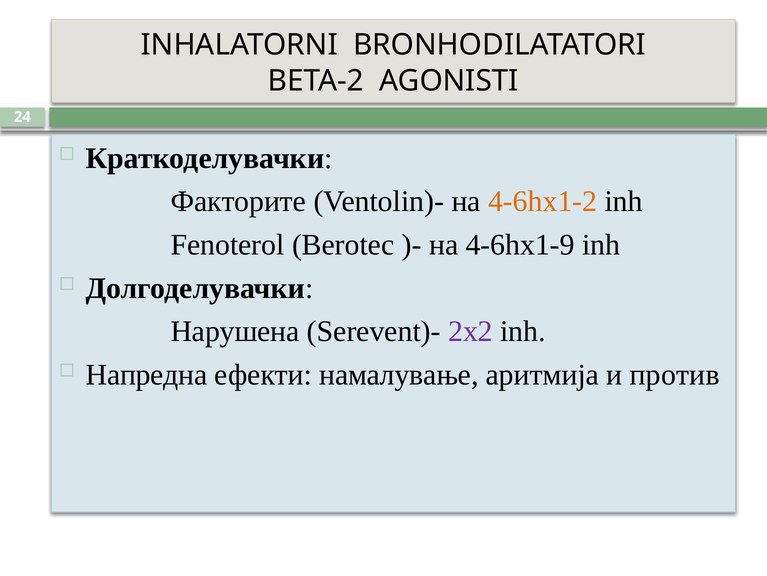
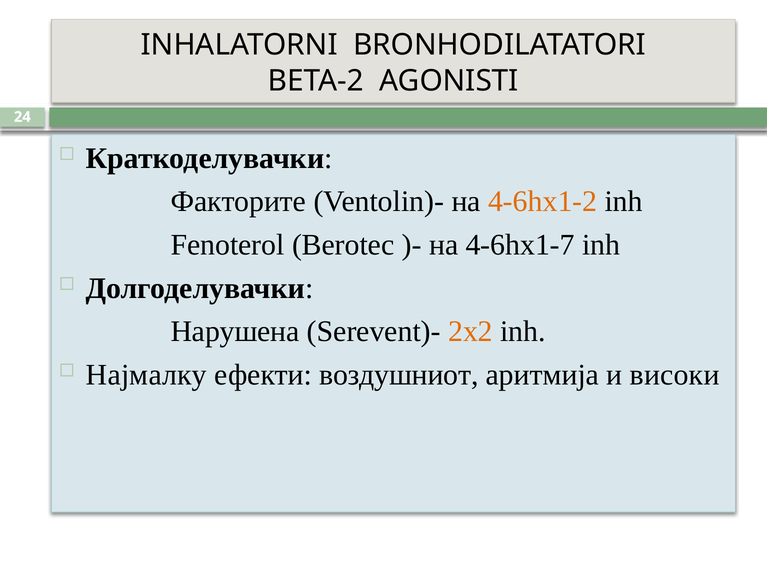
4-6hx1-9: 4-6hx1-9 -> 4-6hx1-7
2x2 colour: purple -> orange
Напредна: Напредна -> Најмалку
намалување: намалување -> воздушниот
против: против -> високи
